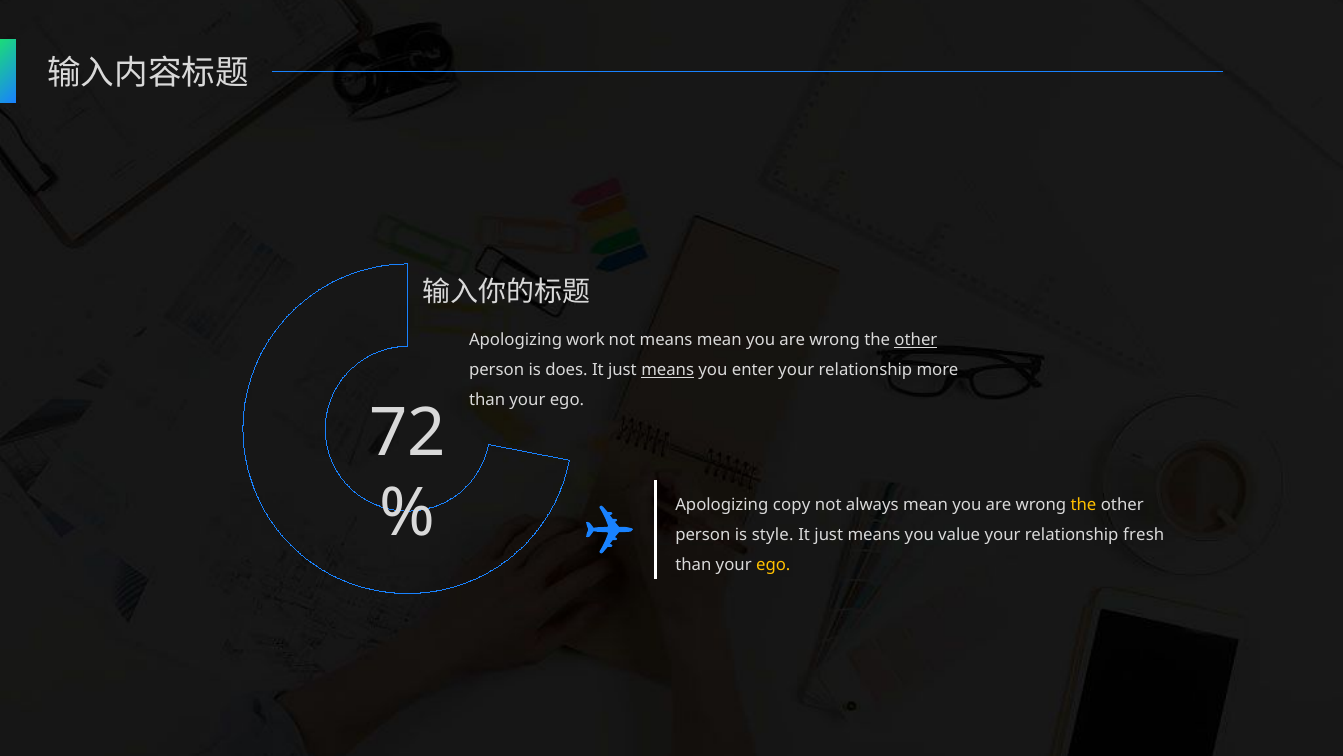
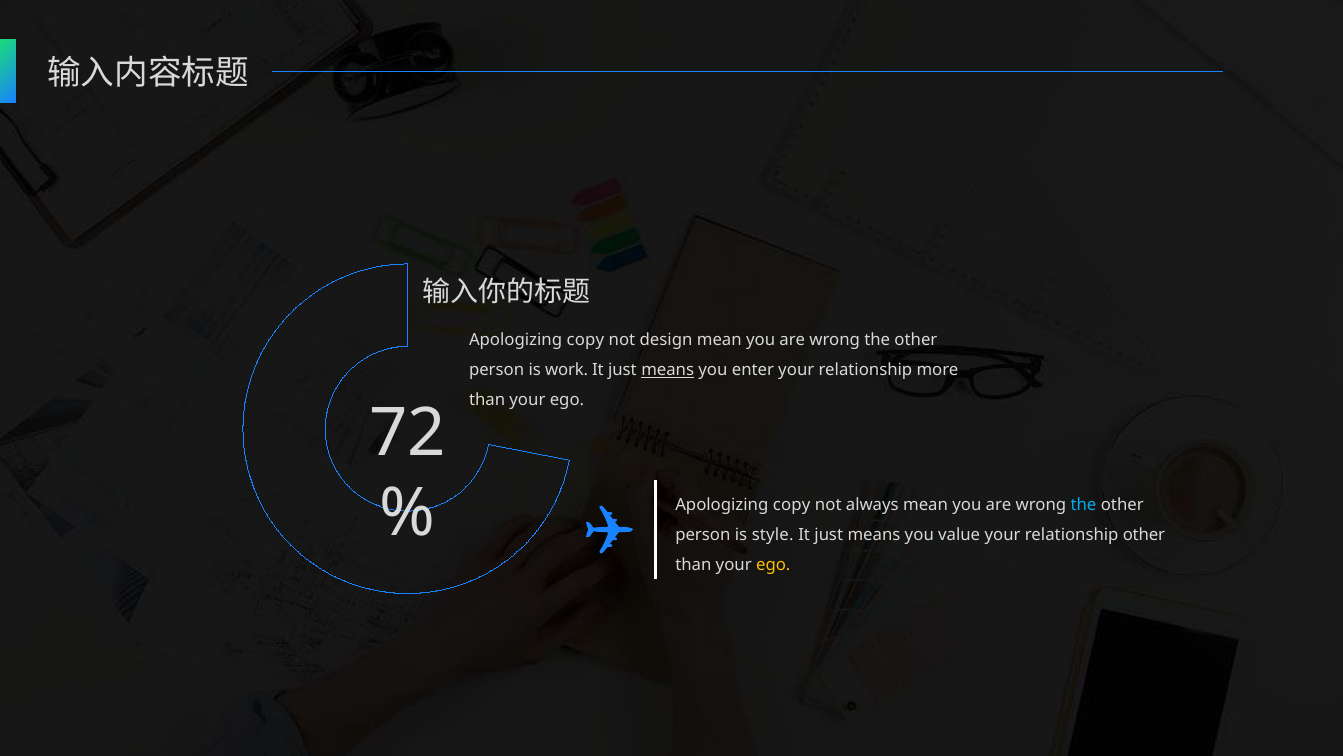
work at (586, 340): work -> copy
not means: means -> design
other at (916, 340) underline: present -> none
does: does -> work
the at (1084, 505) colour: yellow -> light blue
relationship fresh: fresh -> other
